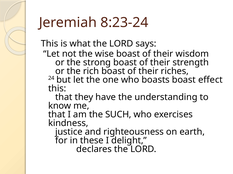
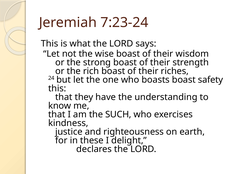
8:23-24: 8:23-24 -> 7:23-24
effect: effect -> safety
